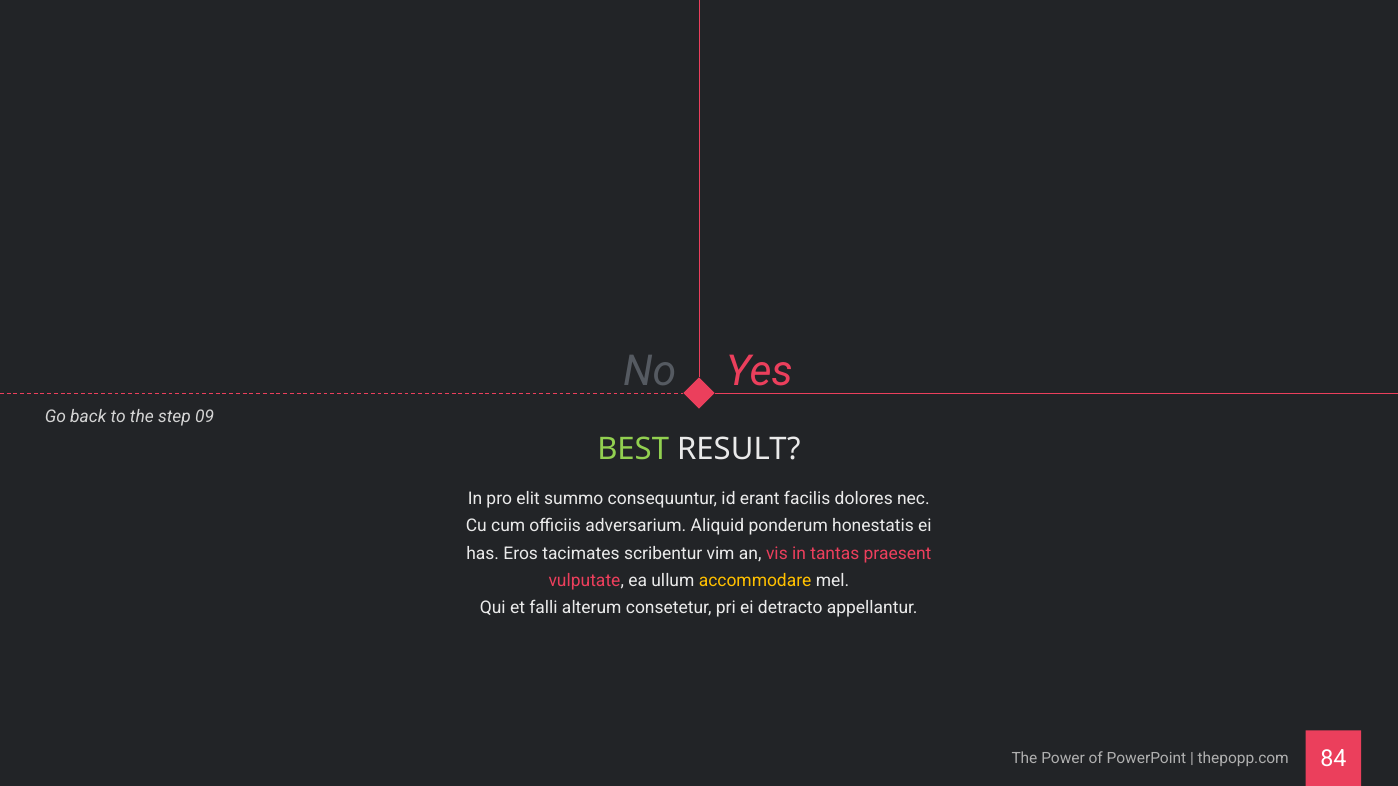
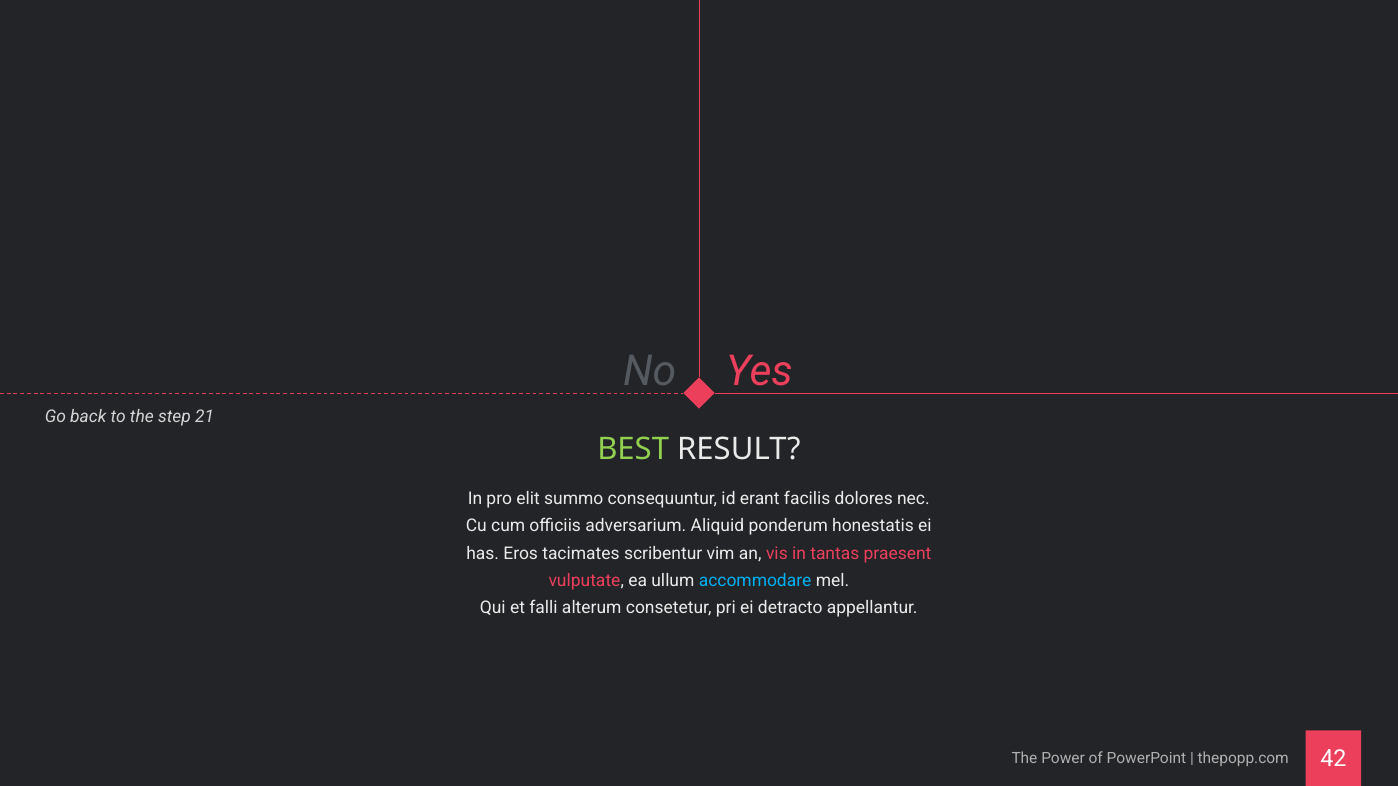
09: 09 -> 21
accommodare colour: yellow -> light blue
84: 84 -> 42
